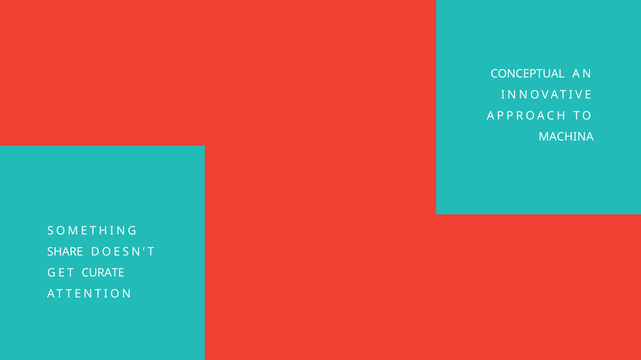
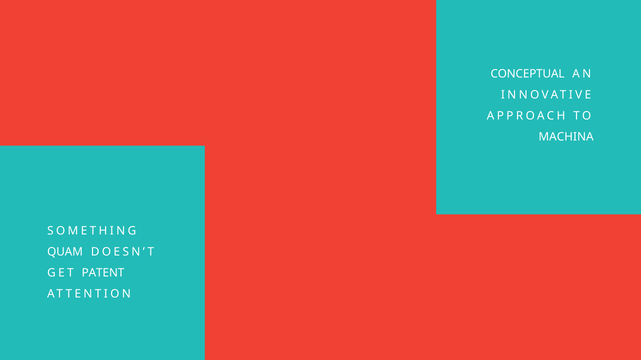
SHARE: SHARE -> QUAM
CURATE: CURATE -> PATENT
